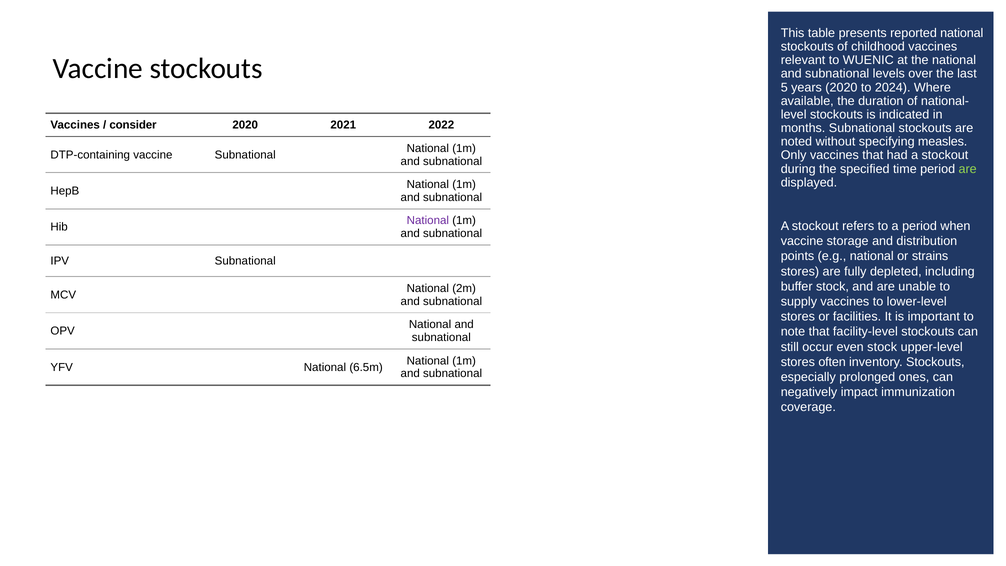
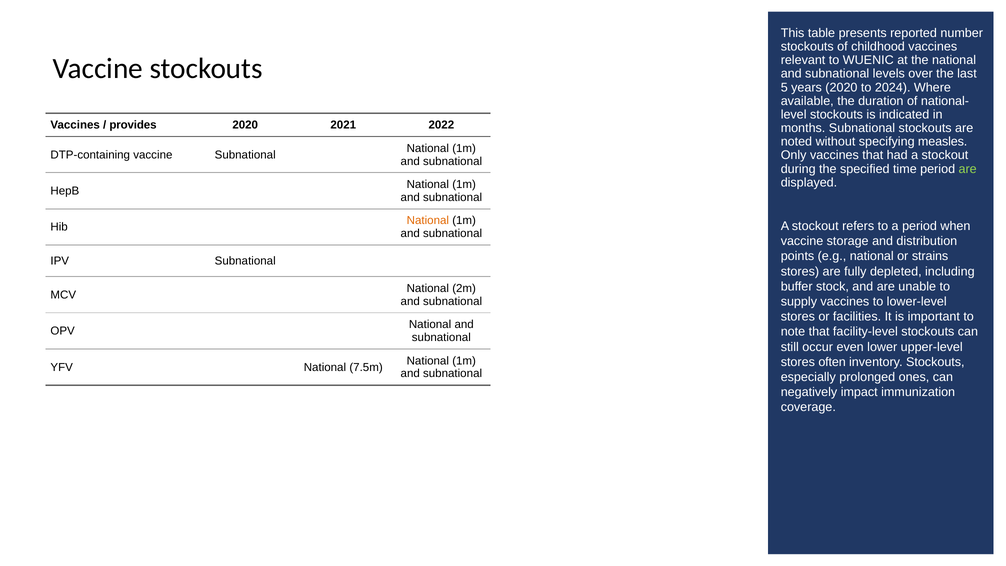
reported national: national -> number
consider: consider -> provides
National at (428, 221) colour: purple -> orange
even stock: stock -> lower
6.5m: 6.5m -> 7.5m
